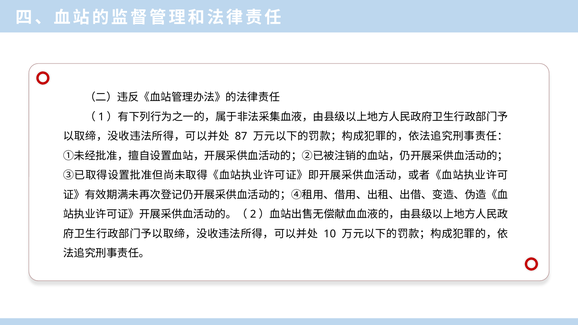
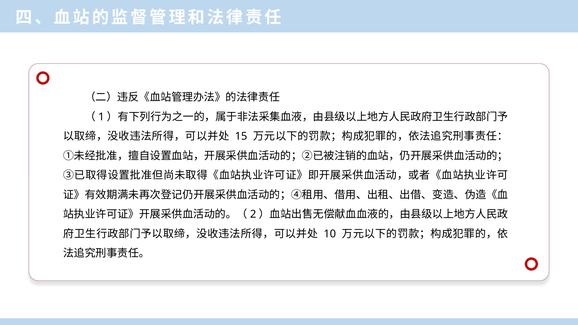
87: 87 -> 15
